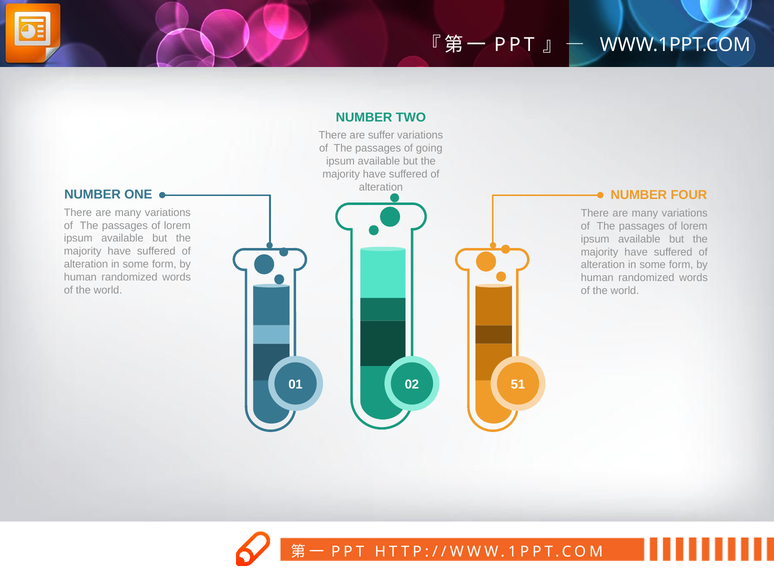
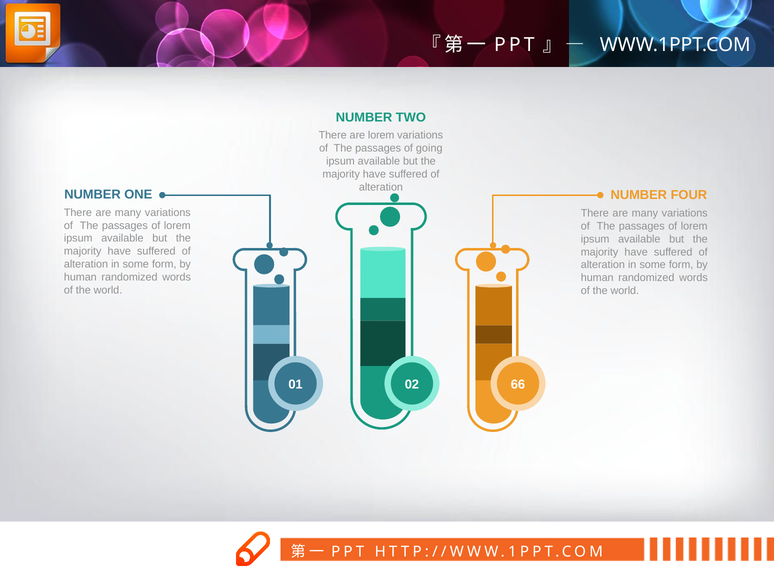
are suffer: suffer -> lorem
51: 51 -> 66
